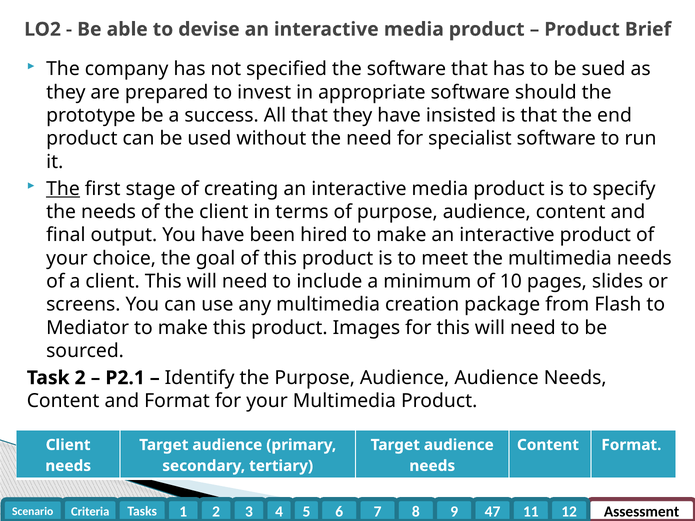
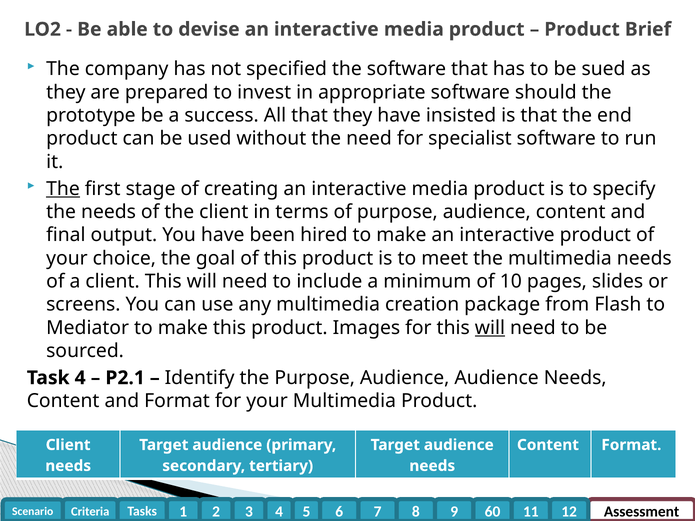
will at (490, 328) underline: none -> present
Task 2: 2 -> 4
47: 47 -> 60
